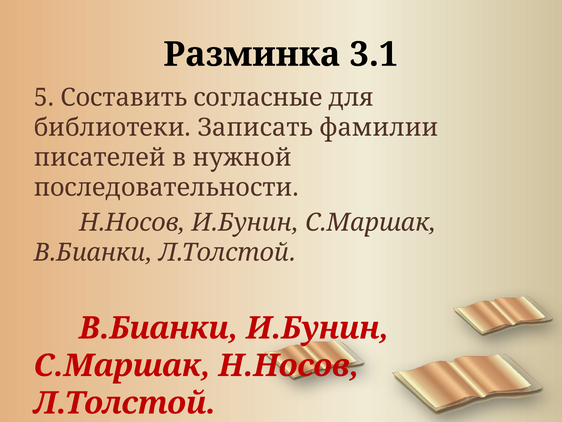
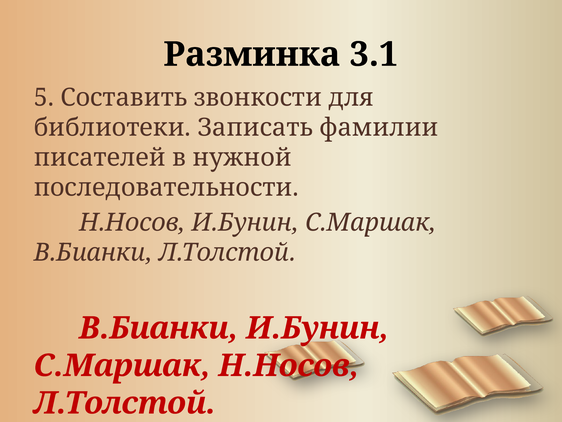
согласные: согласные -> звонкости
